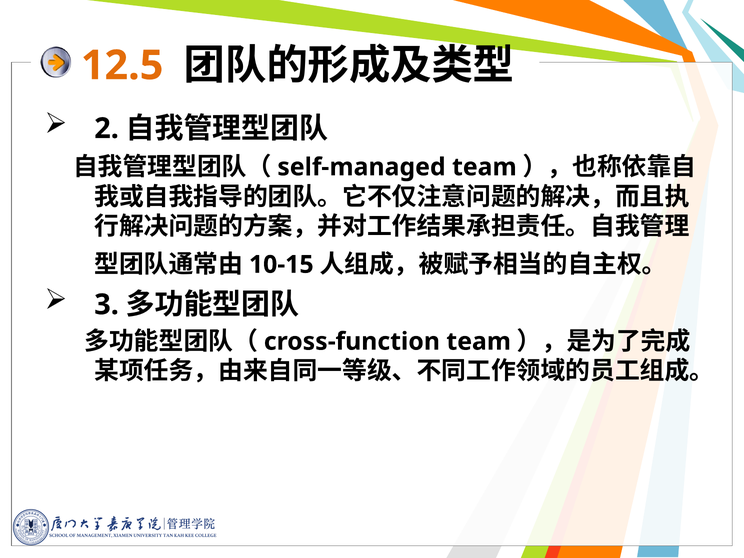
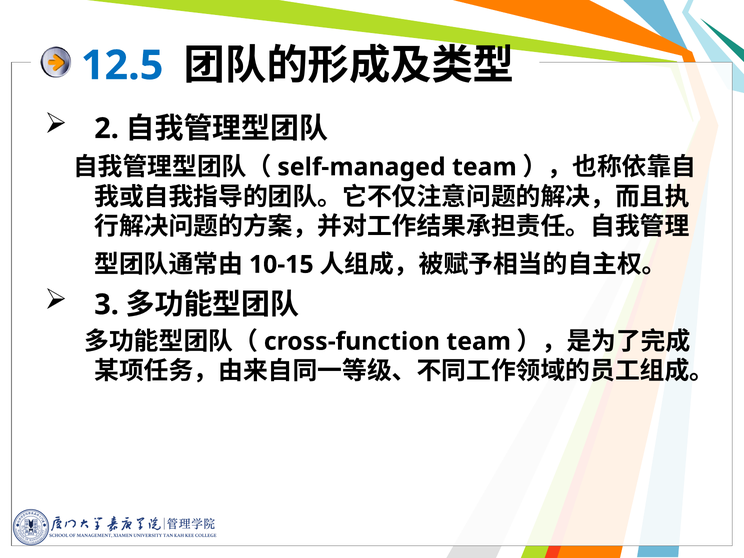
12.5 colour: orange -> blue
